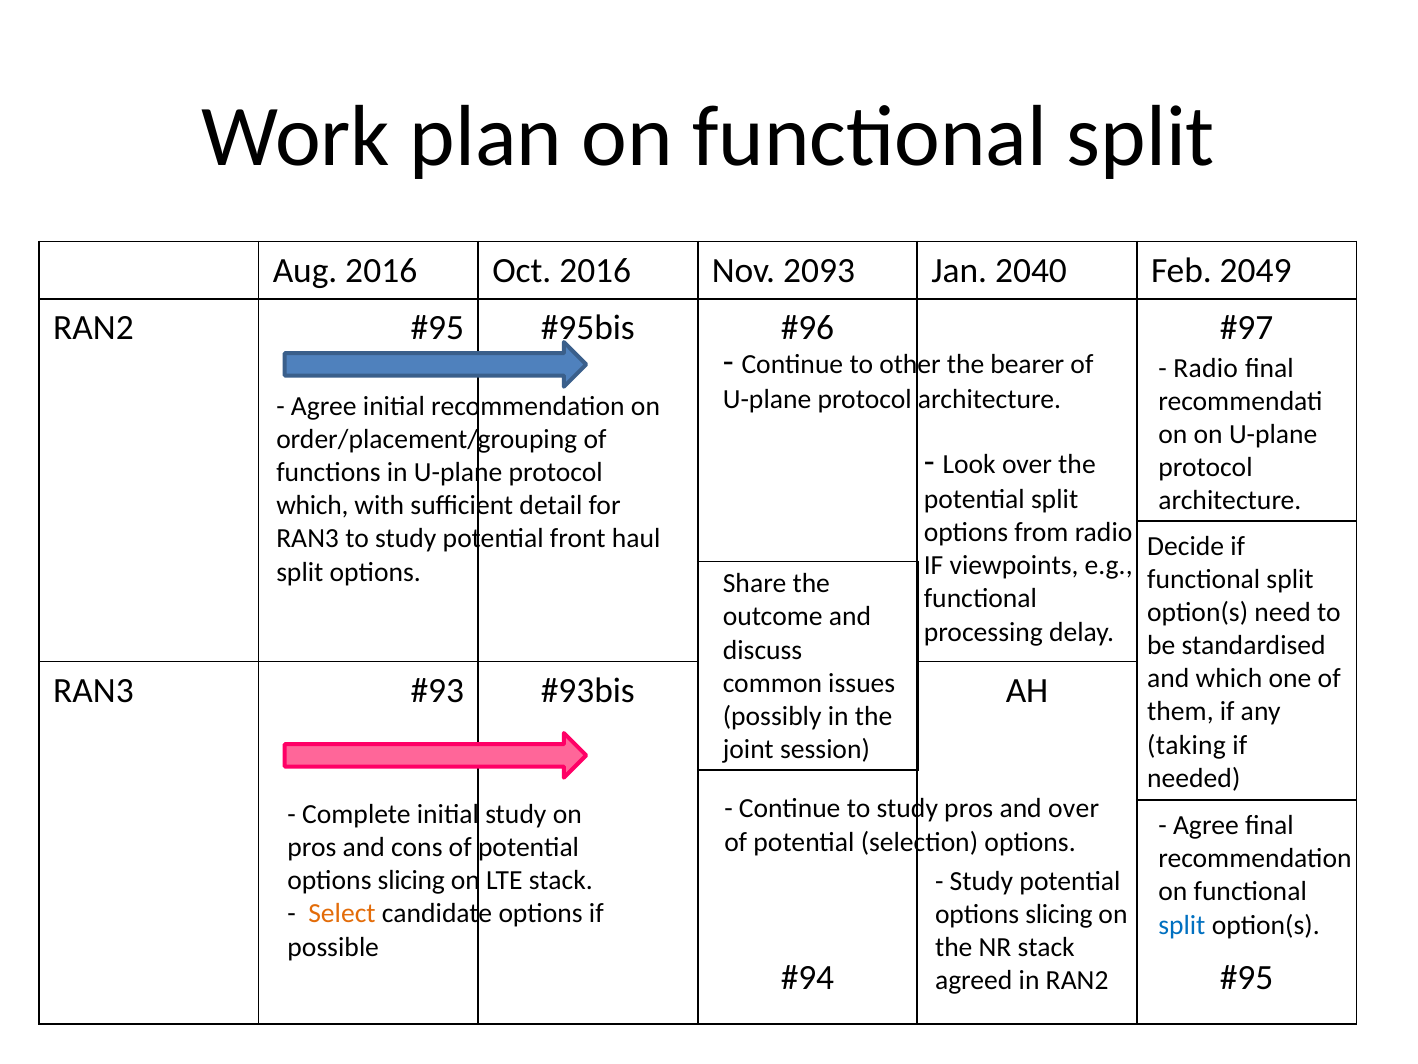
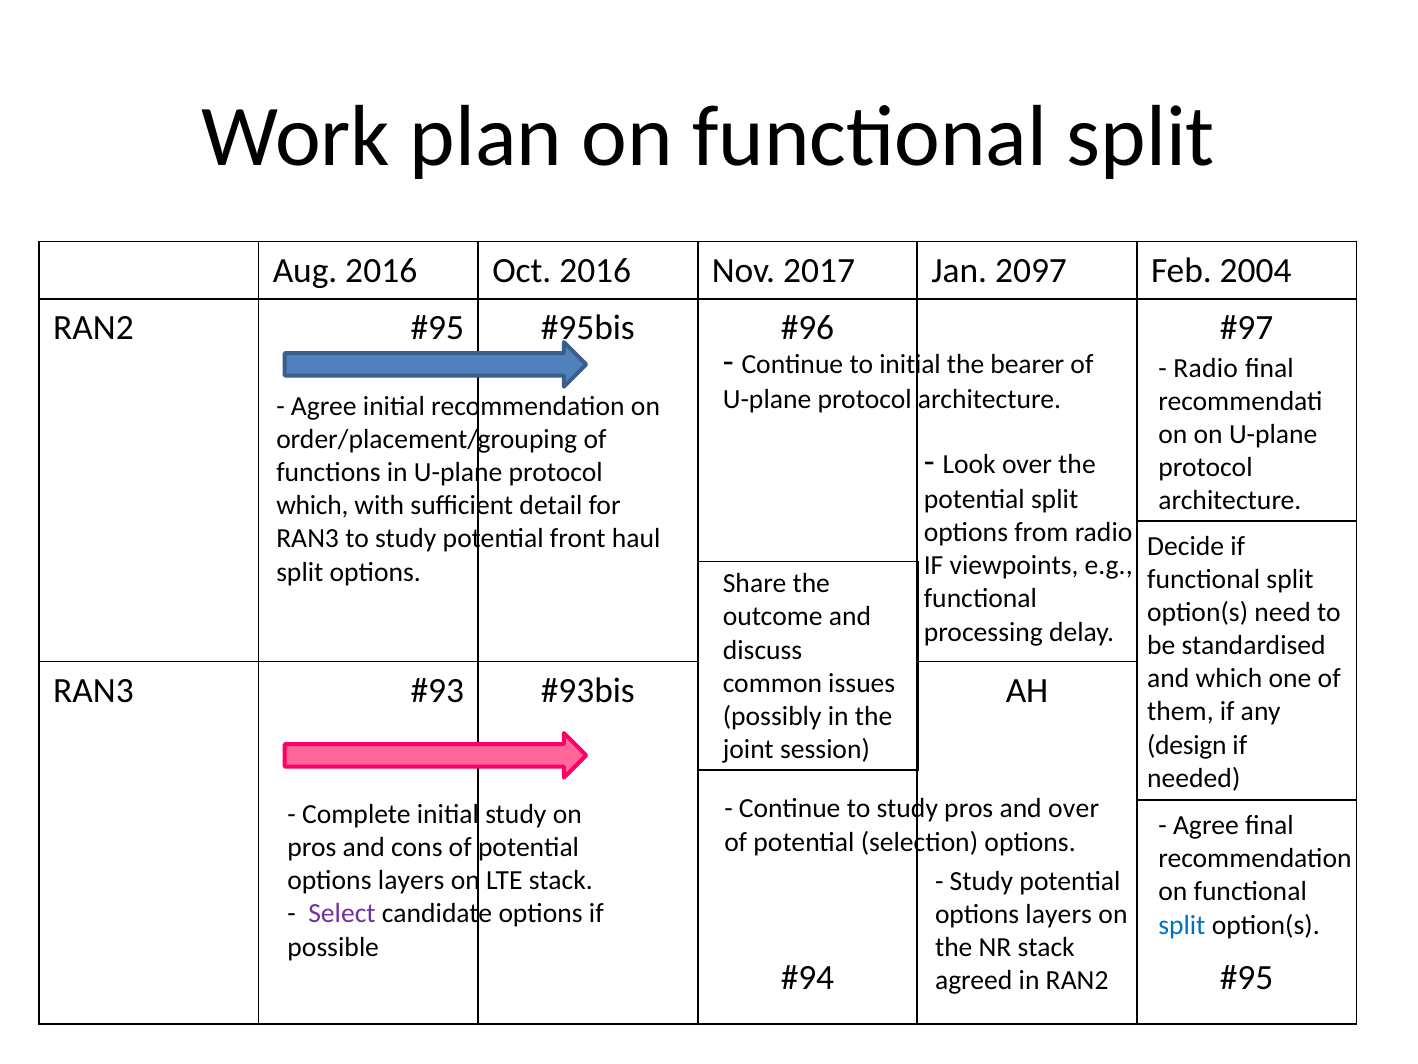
2093: 2093 -> 2017
2040: 2040 -> 2097
2049: 2049 -> 2004
to other: other -> initial
taking: taking -> design
slicing at (411, 880): slicing -> layers
Select colour: orange -> purple
slicing at (1059, 914): slicing -> layers
